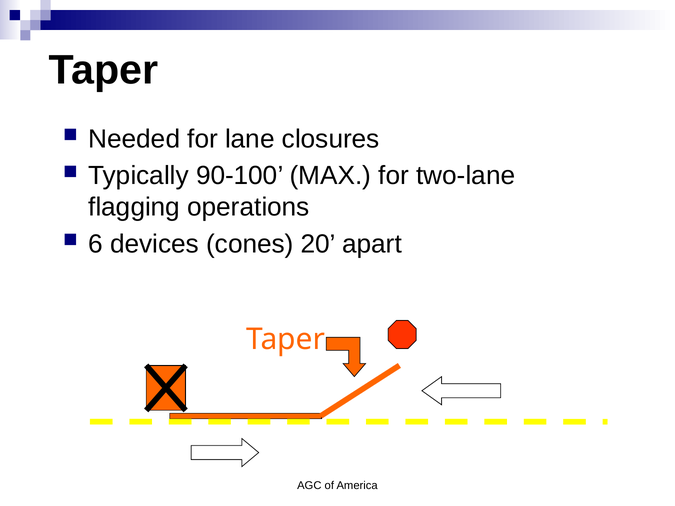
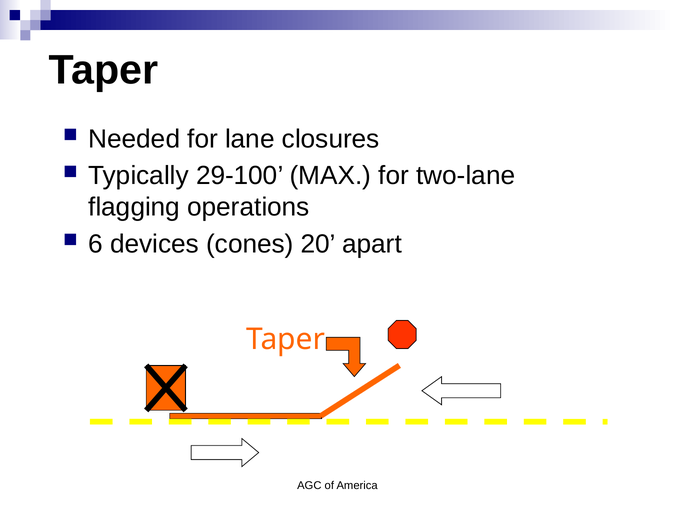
90-100: 90-100 -> 29-100
